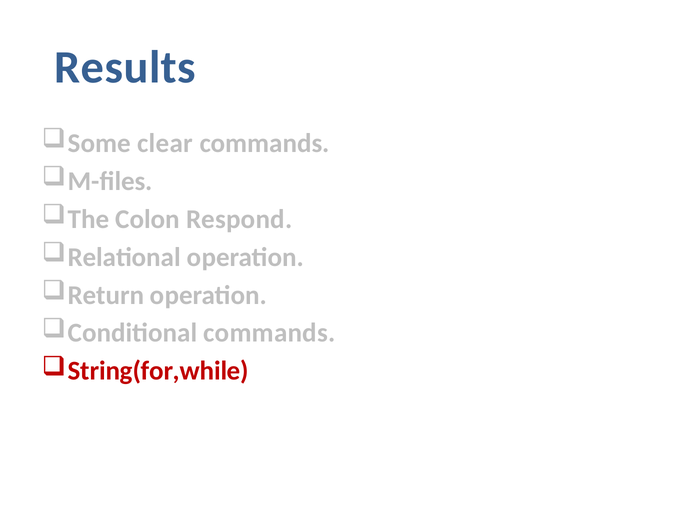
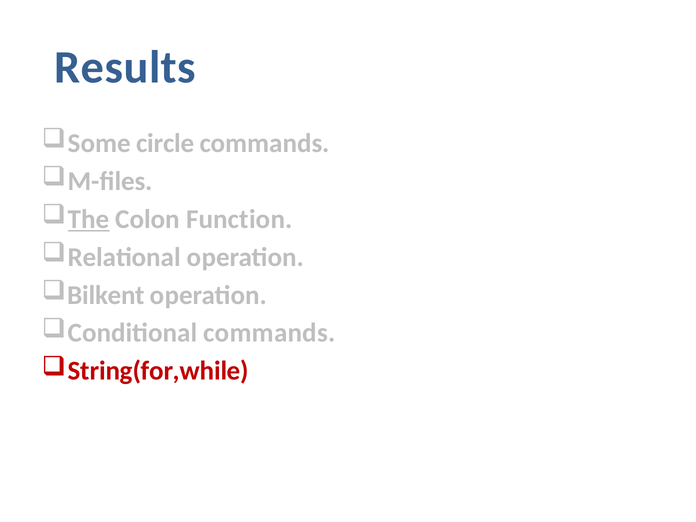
clear: clear -> circle
The underline: none -> present
Respond: Respond -> Function
Return: Return -> Bilkent
